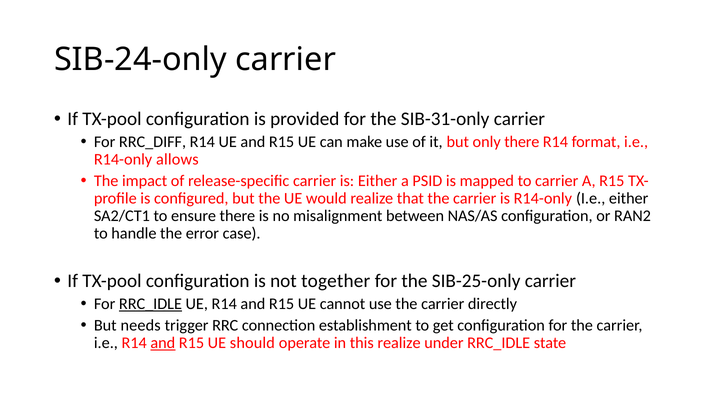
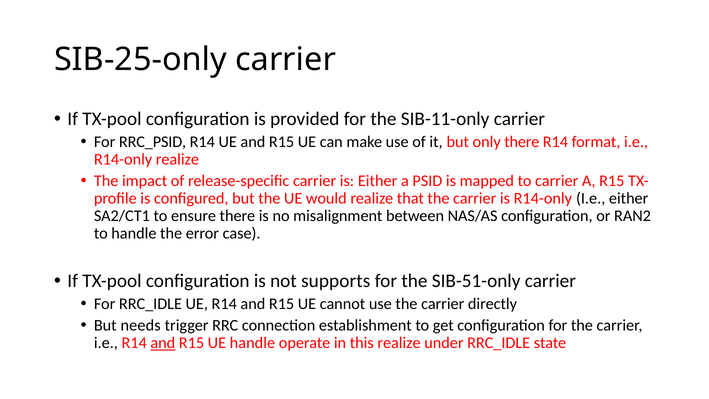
SIB-24-only: SIB-24-only -> SIB-25-only
SIB-31-only: SIB-31-only -> SIB-11-only
RRC_DIFF: RRC_DIFF -> RRC_PSID
R14-only allows: allows -> realize
together: together -> supports
SIB-25-only: SIB-25-only -> SIB-51-only
RRC_IDLE at (150, 304) underline: present -> none
UE should: should -> handle
